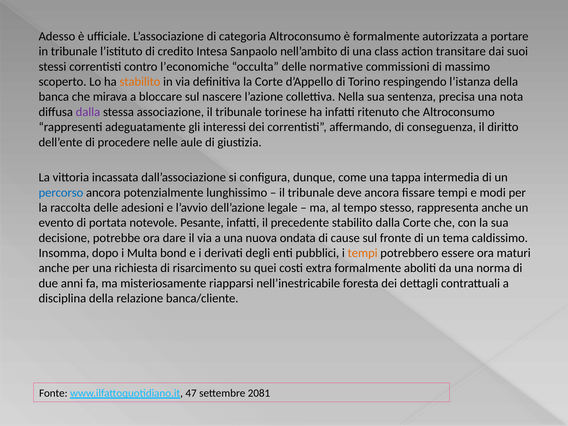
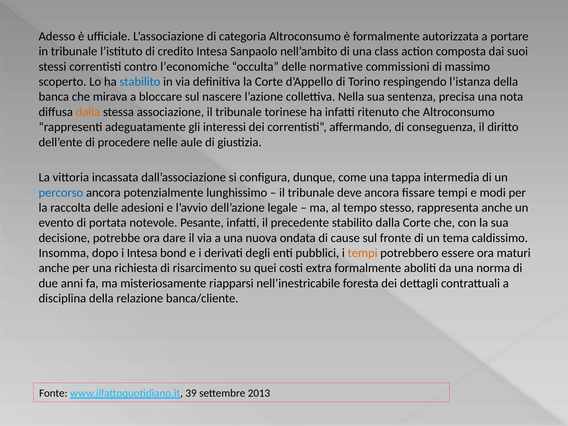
transitare: transitare -> composta
stabilito at (140, 82) colour: orange -> blue
dalla at (88, 112) colour: purple -> orange
i Multa: Multa -> Intesa
47: 47 -> 39
2081: 2081 -> 2013
